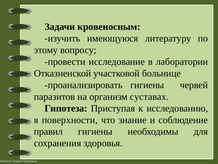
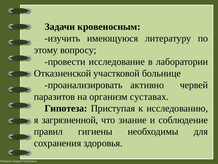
проанализировать гигиены: гигиены -> активно
поверхности: поверхности -> загрязненной
